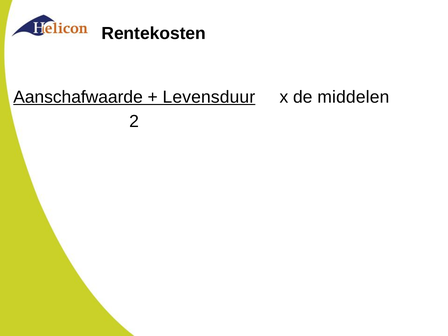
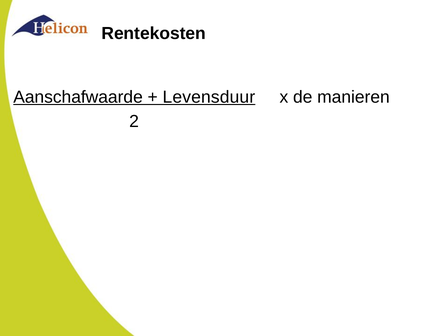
middelen: middelen -> manieren
